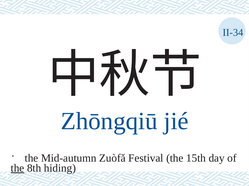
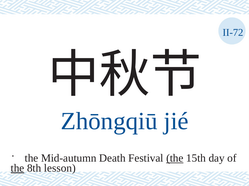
II-34: II-34 -> II-72
Zuòfǎ: Zuòfǎ -> Death
the at (175, 159) underline: none -> present
hiding: hiding -> lesson
